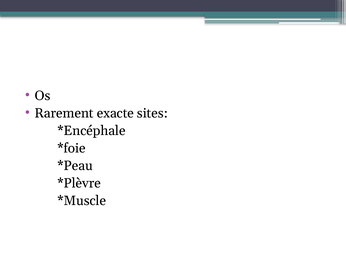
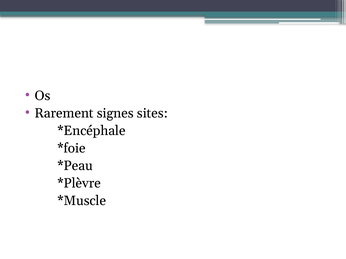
exacte: exacte -> signes
